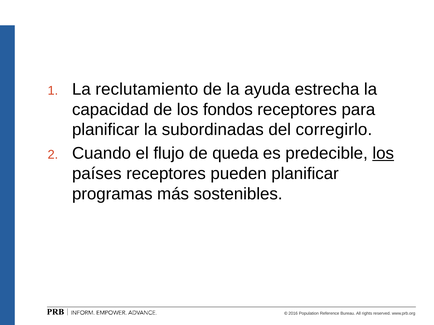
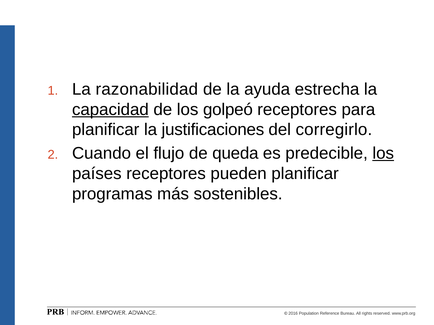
reclutamiento: reclutamiento -> razonabilidad
capacidad underline: none -> present
fondos: fondos -> golpeó
subordinadas: subordinadas -> justificaciones
